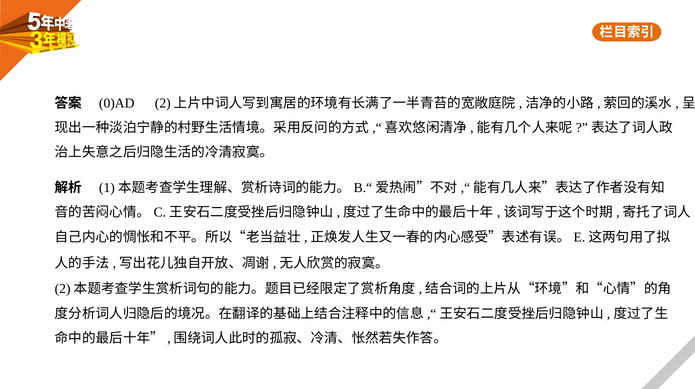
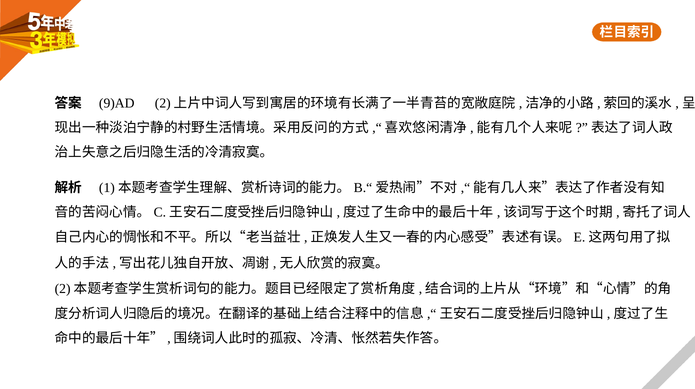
0)AD: 0)AD -> 9)AD
